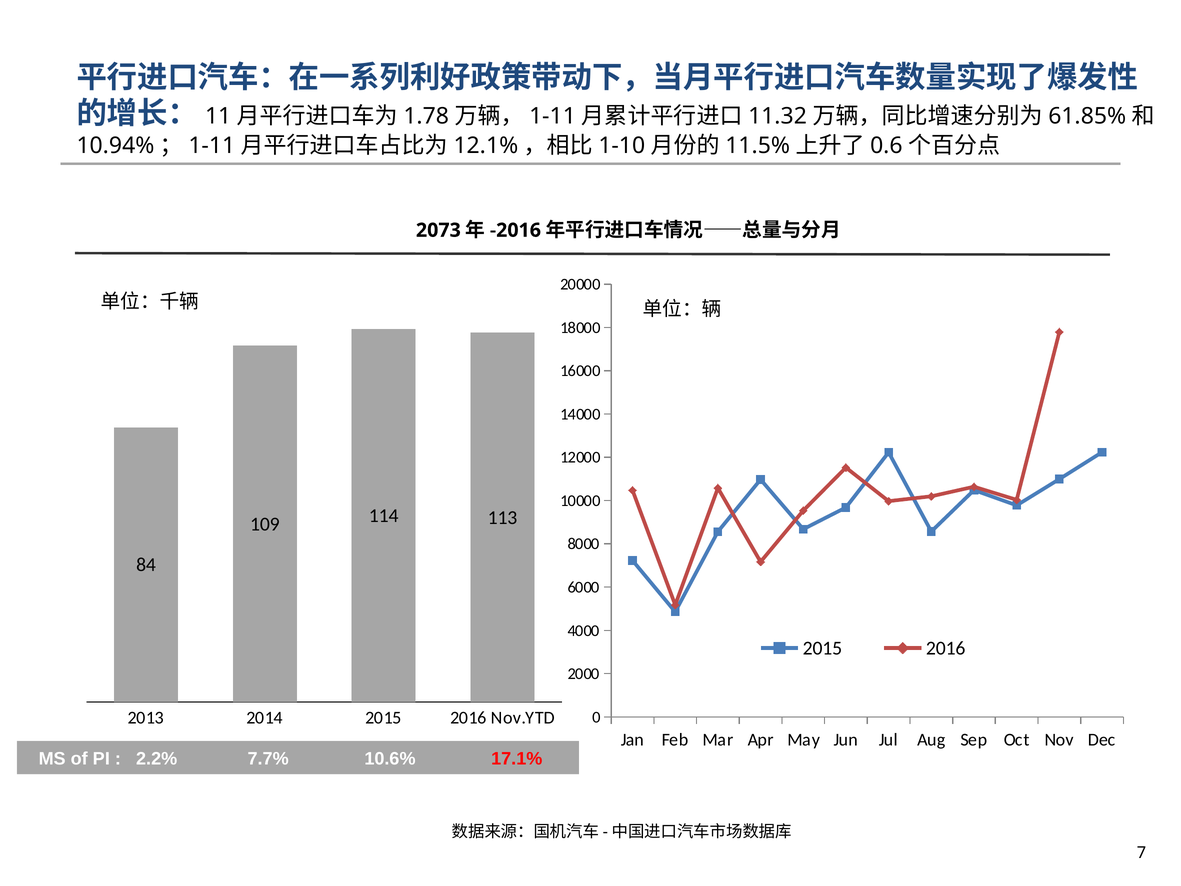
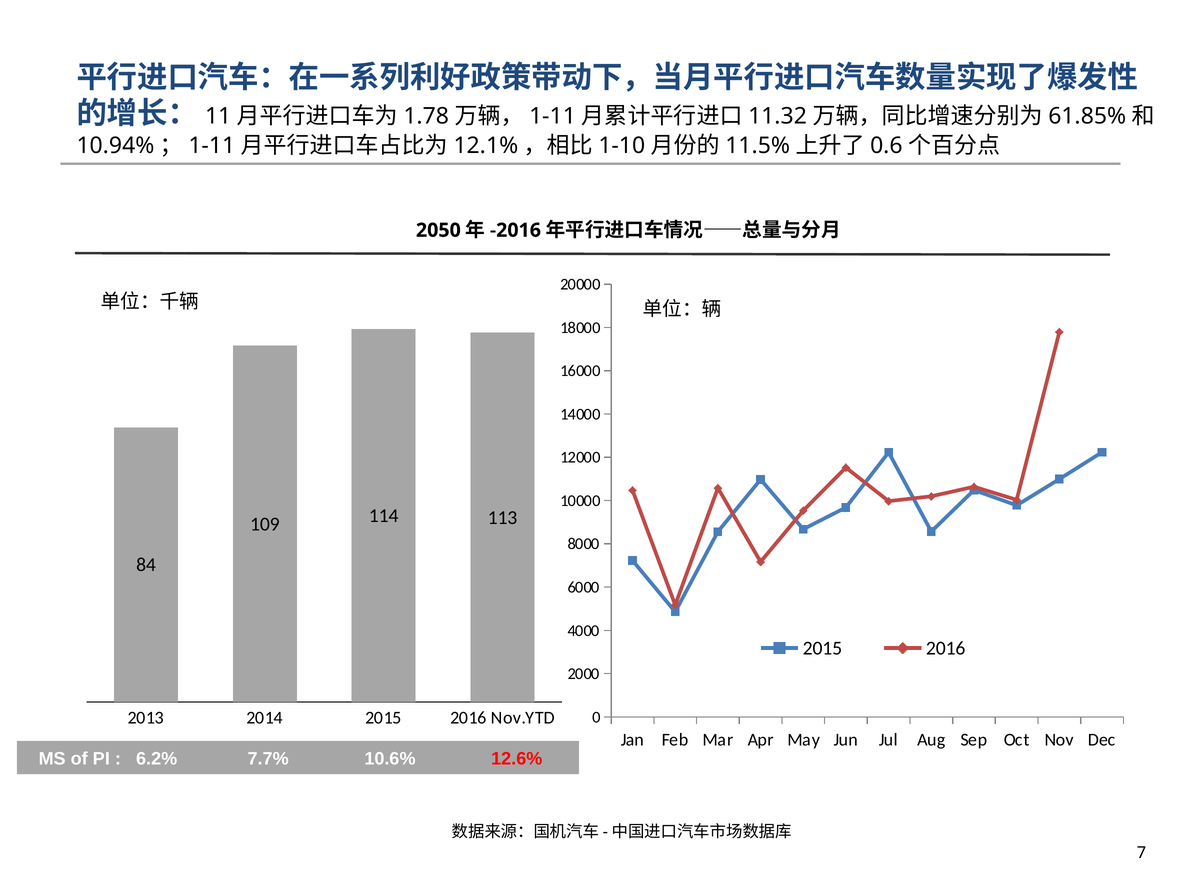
2073: 2073 -> 2050
2.2%: 2.2% -> 6.2%
17.1%: 17.1% -> 12.6%
